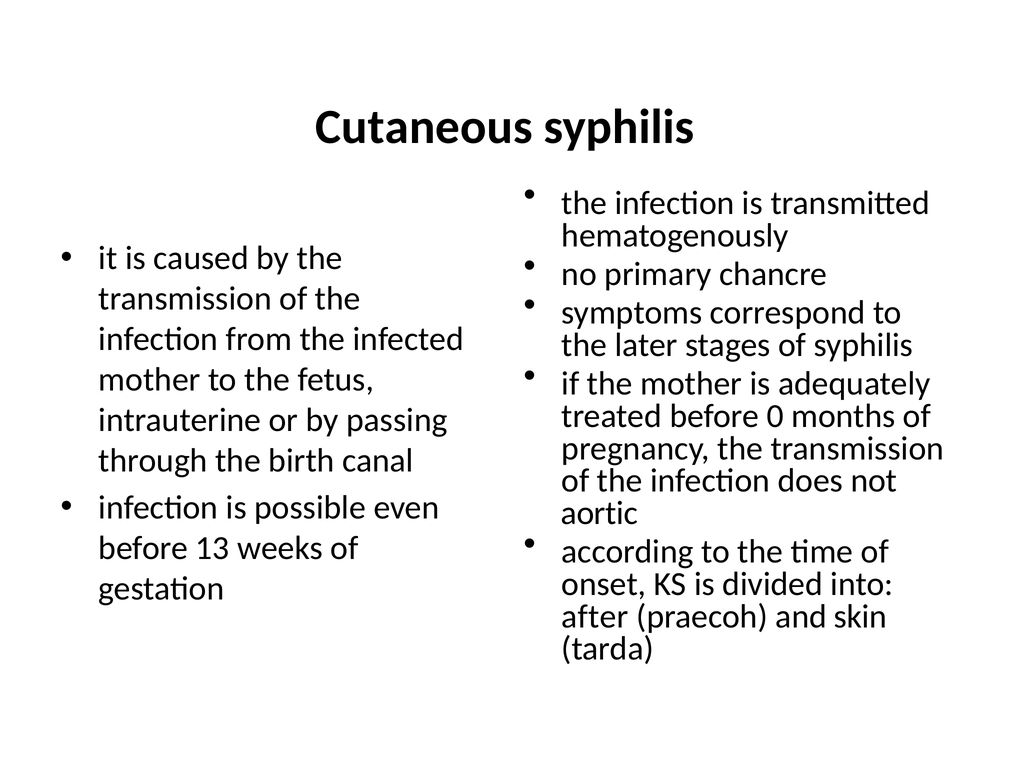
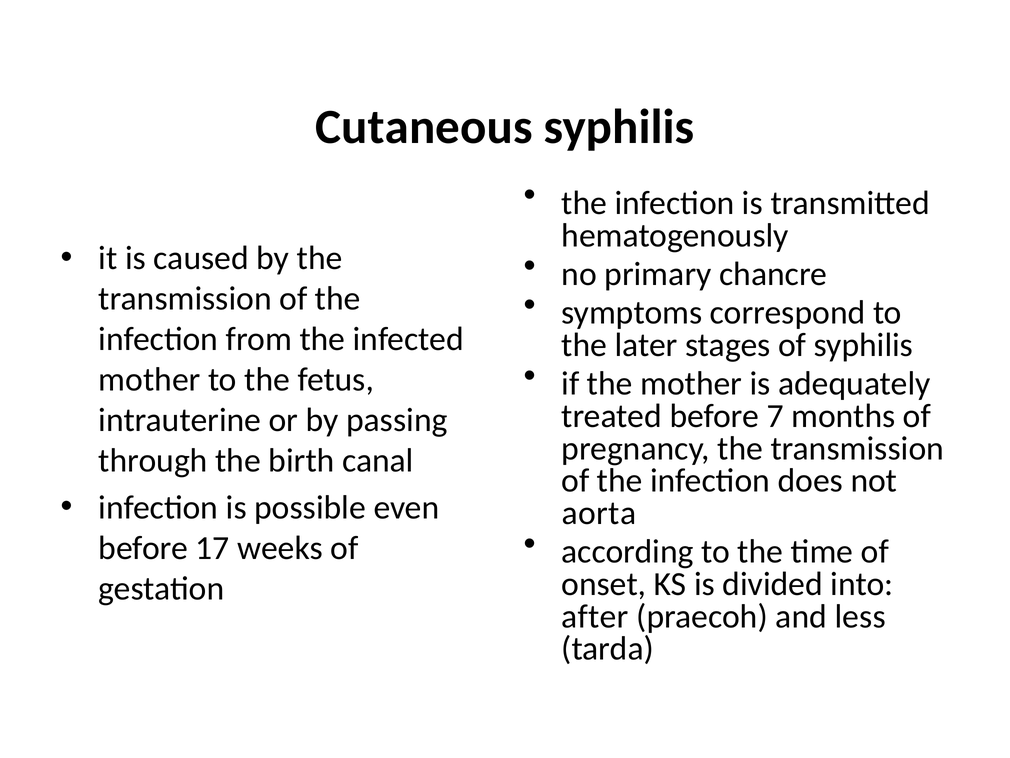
0: 0 -> 7
aortic: aortic -> aorta
13: 13 -> 17
skin: skin -> less
